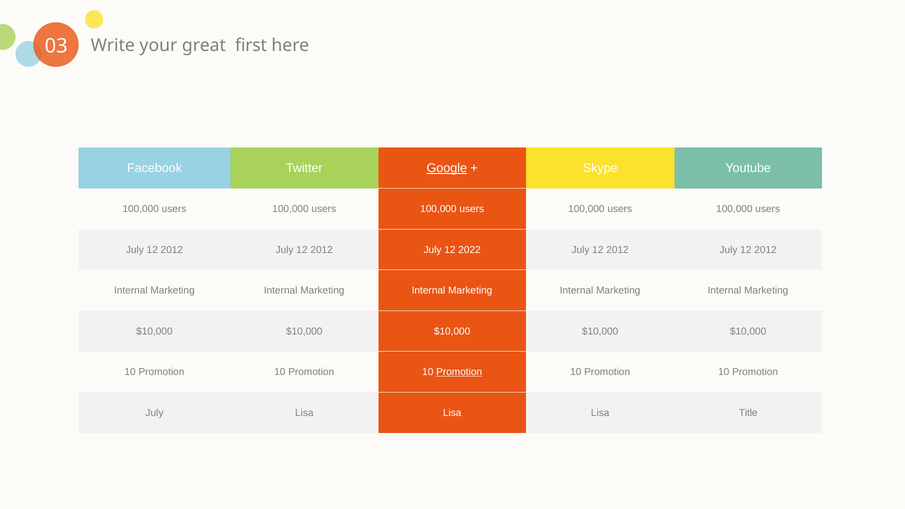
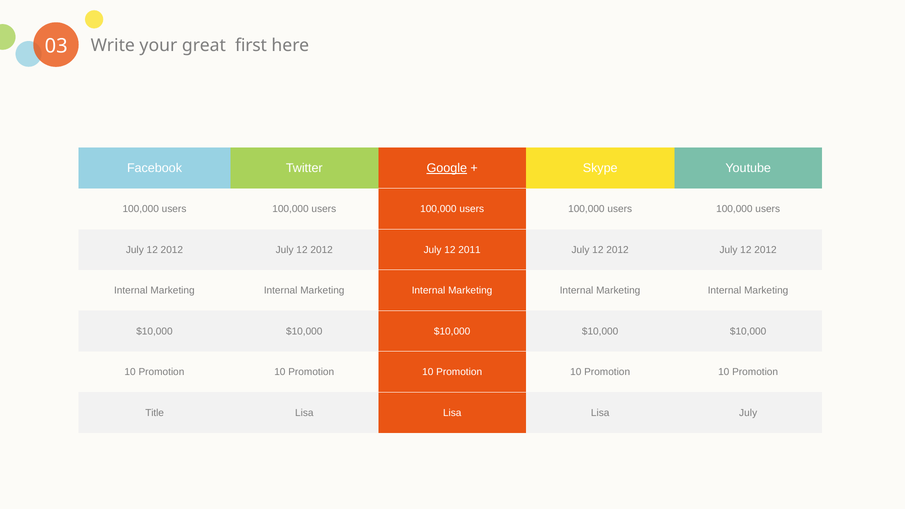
2022: 2022 -> 2011
Promotion at (459, 372) underline: present -> none
July at (154, 413): July -> Title
Lisa Title: Title -> July
